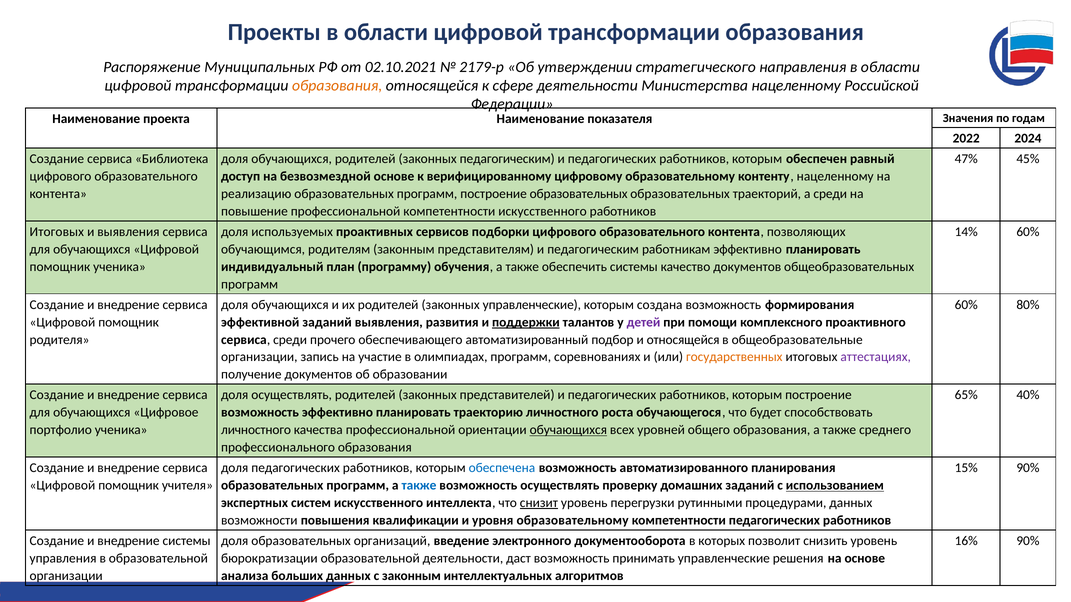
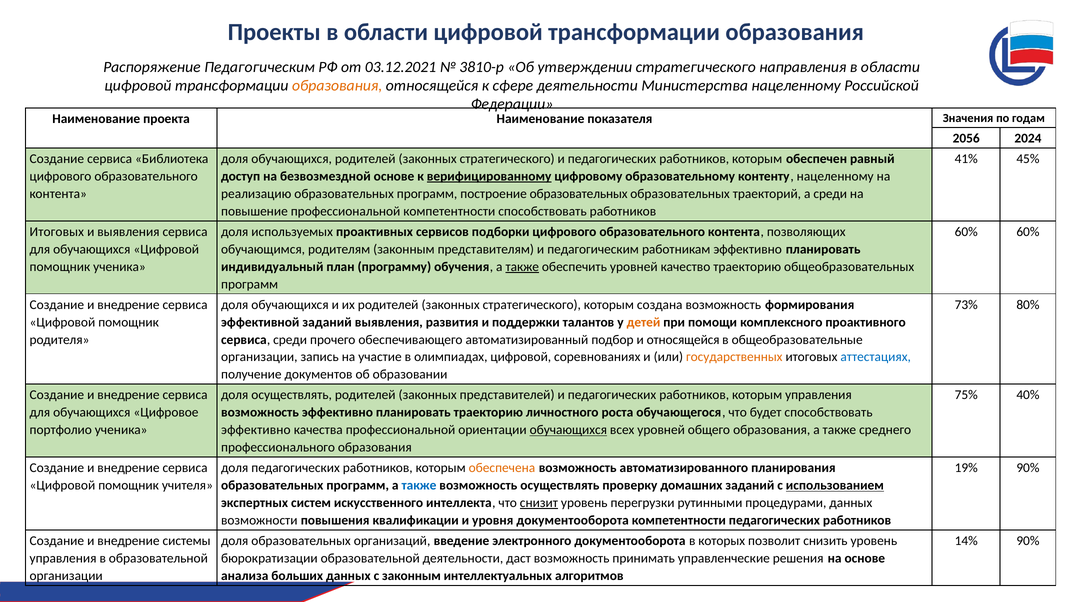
Распоряжение Муниципальных: Муниципальных -> Педагогическим
02.10.2021: 02.10.2021 -> 03.12.2021
2179-р: 2179-р -> 3810-р
2022: 2022 -> 2056
обучающихся родителей законных педагогическим: педагогическим -> стратегического
47%: 47% -> 41%
верифицированному underline: none -> present
компетентности искусственного: искусственного -> способствовать
14% at (966, 232): 14% -> 60%
также at (522, 267) underline: none -> present
обеспечить системы: системы -> уровней
качество документов: документов -> траекторию
их родителей законных управленческие: управленческие -> стратегического
60% at (966, 305): 60% -> 73%
поддержки underline: present -> none
детей colour: purple -> orange
олимпиадах программ: программ -> цифровой
аттестациях colour: purple -> blue
которым построение: построение -> управления
65%: 65% -> 75%
личностного at (256, 430): личностного -> эффективно
обеспечена colour: blue -> orange
15%: 15% -> 19%
уровня образовательному: образовательному -> документооборота
16%: 16% -> 14%
